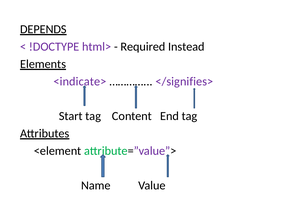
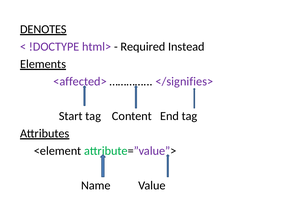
DEPENDS: DEPENDS -> DENOTES
<indicate>: <indicate> -> <affected>
